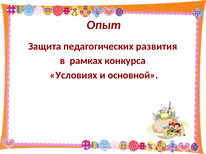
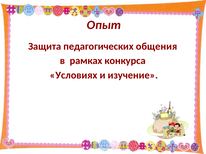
развития: развития -> общения
основной: основной -> изучение
